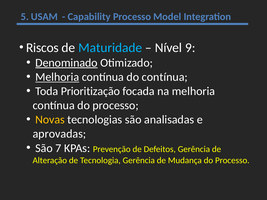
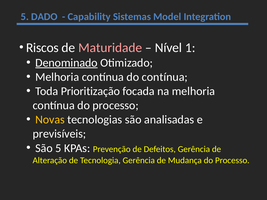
USAM: USAM -> DADO
Capability Processo: Processo -> Sistemas
Maturidade colour: light blue -> pink
9: 9 -> 1
Melhoria at (57, 77) underline: present -> none
aprovadas: aprovadas -> previsíveis
São 7: 7 -> 5
